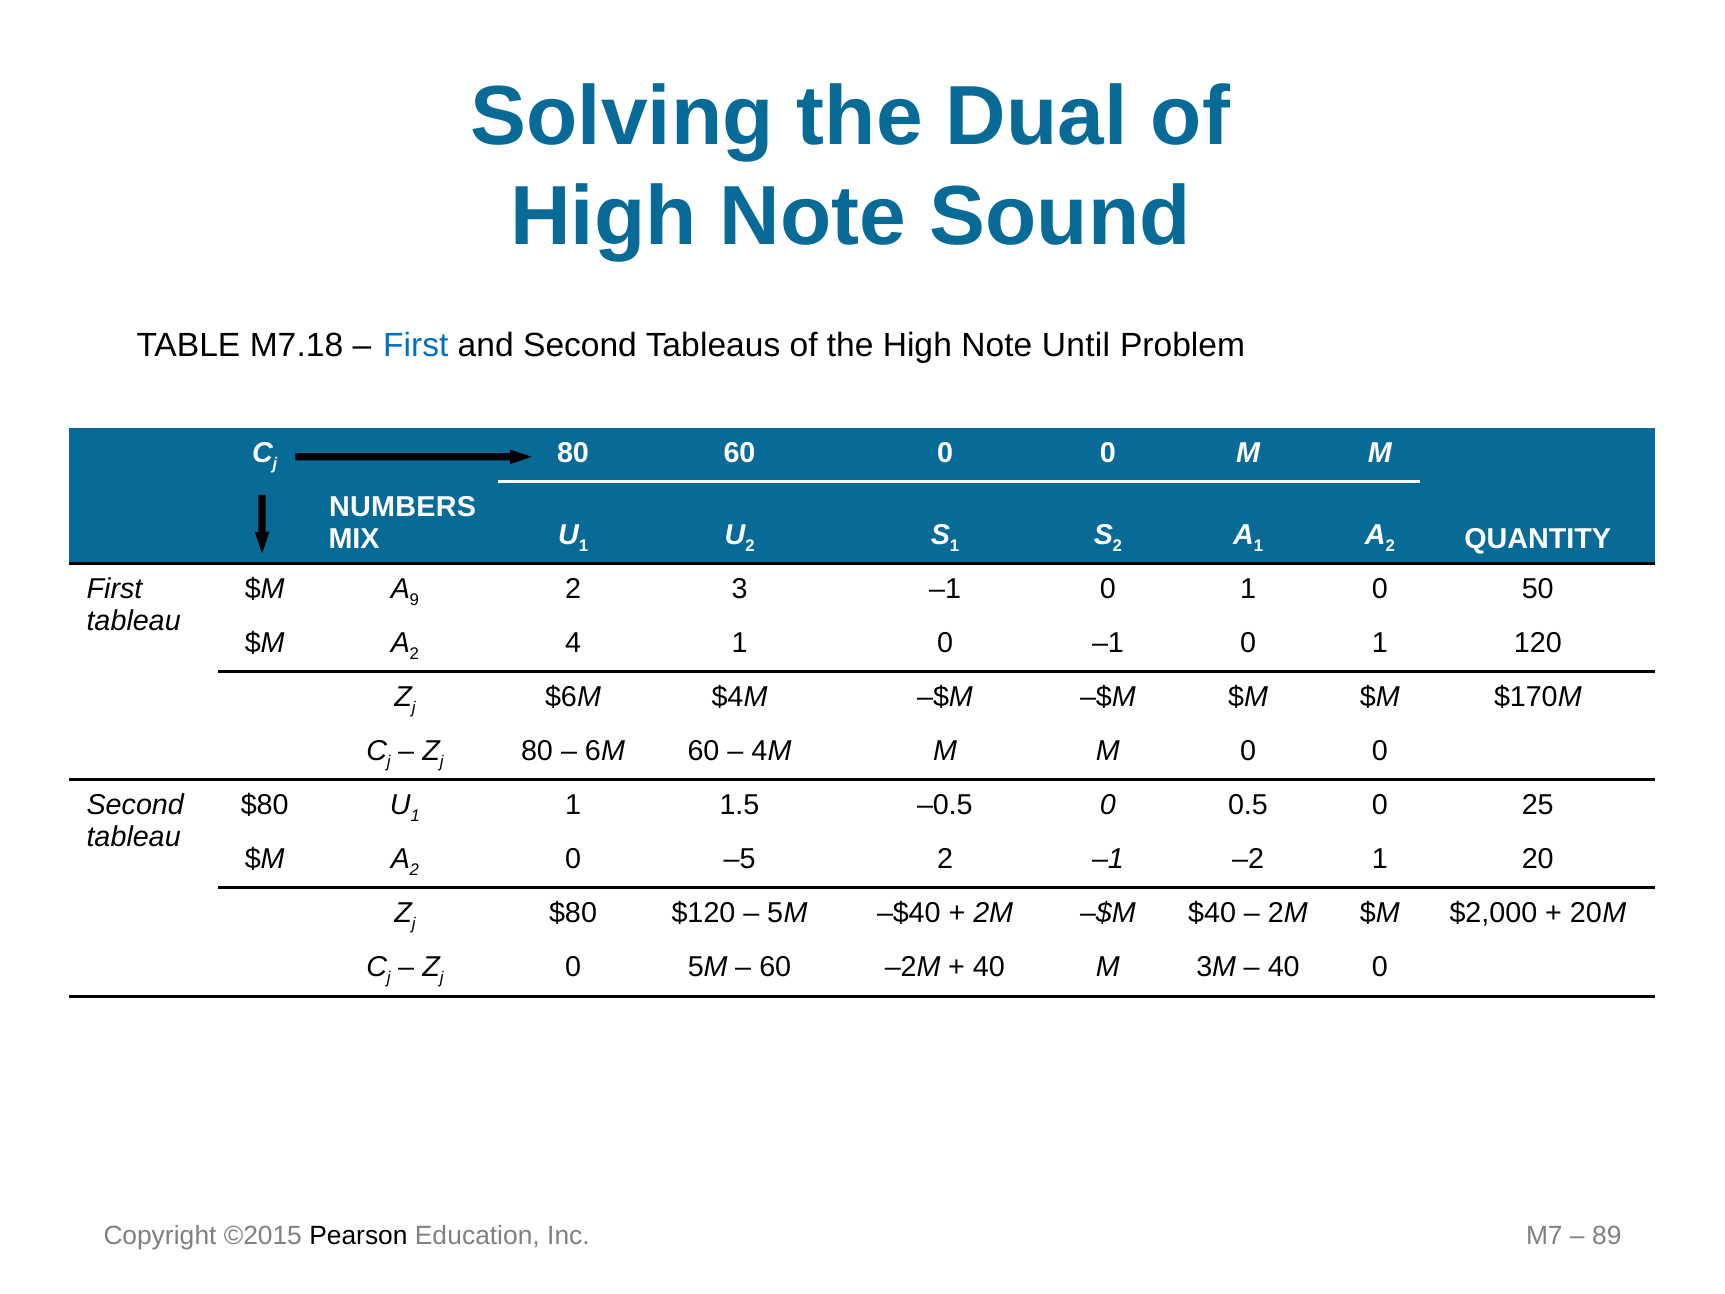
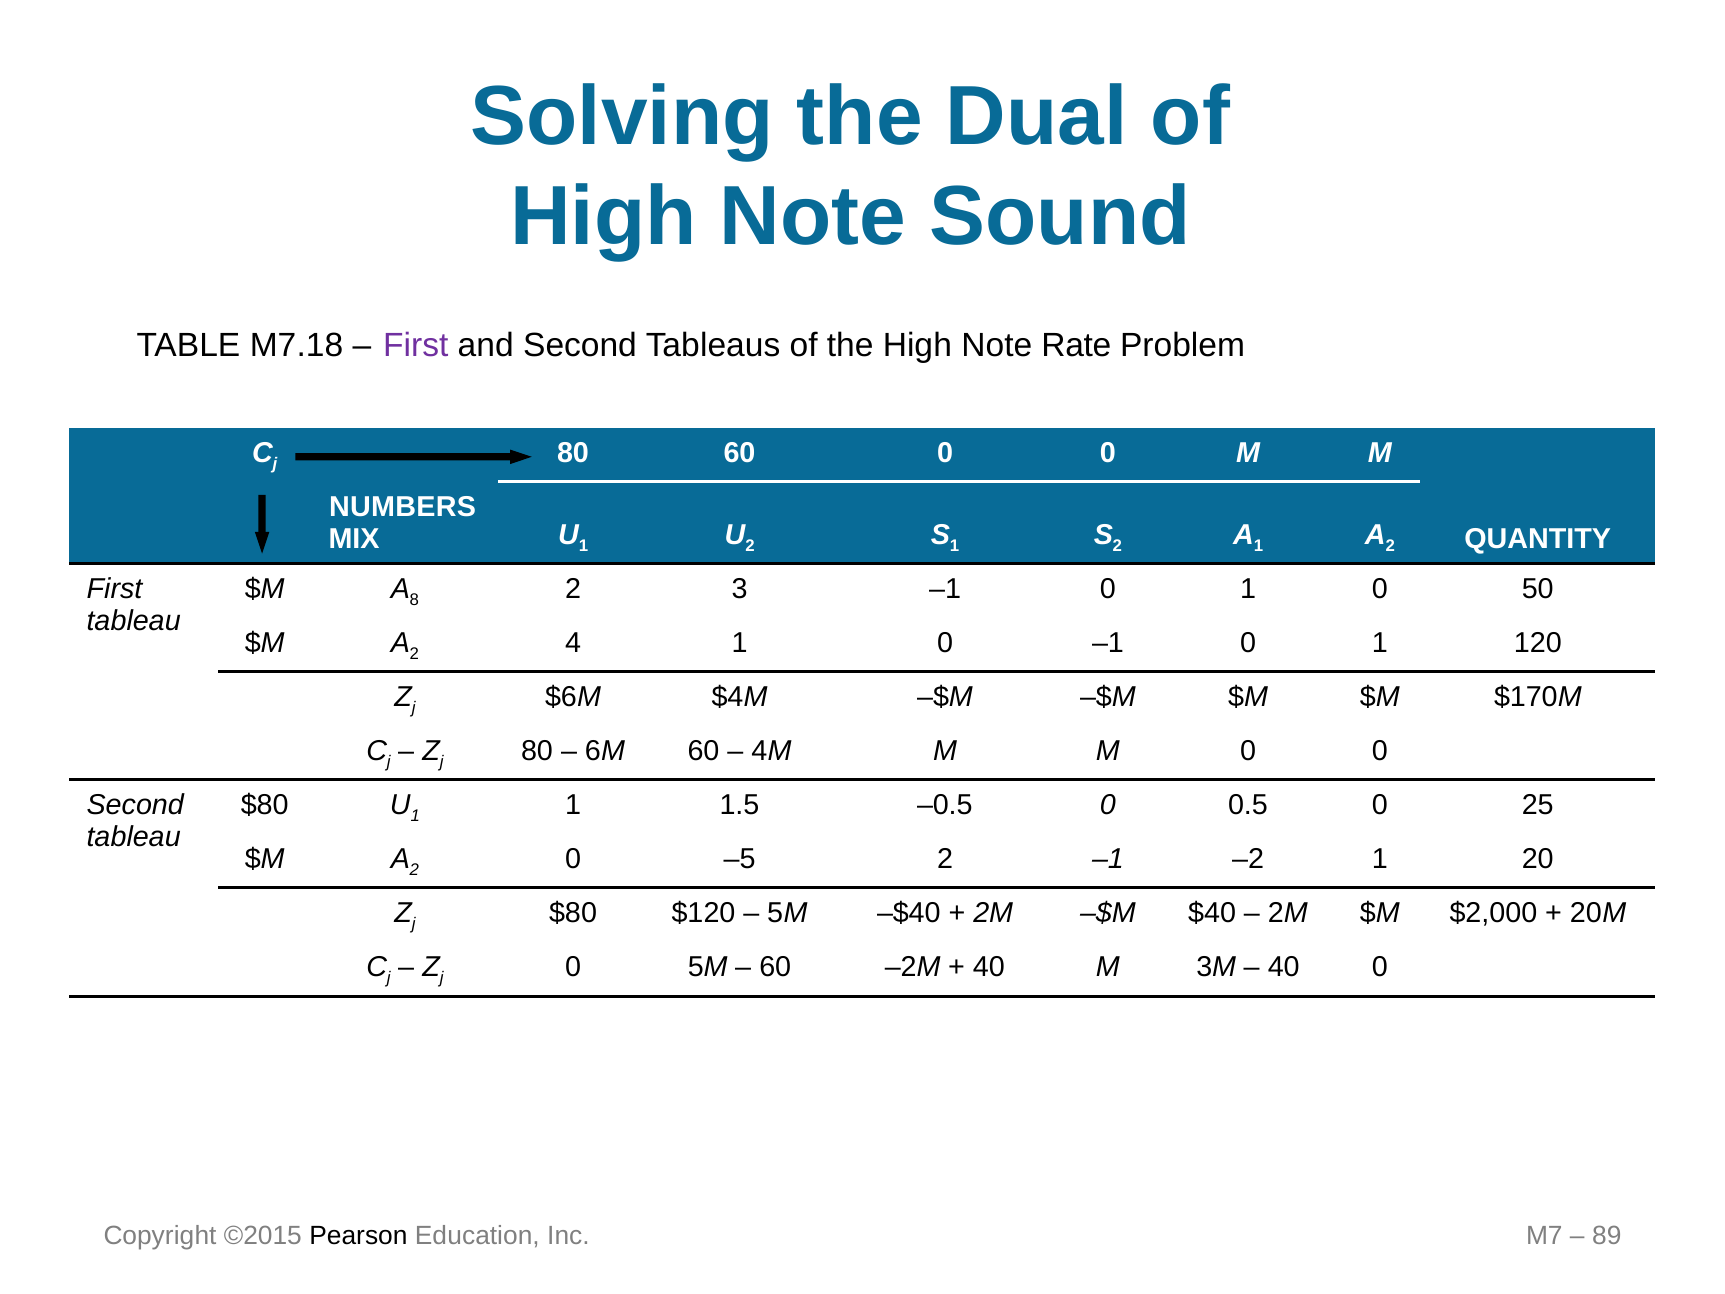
First at (416, 346) colour: blue -> purple
Until: Until -> Rate
9: 9 -> 8
